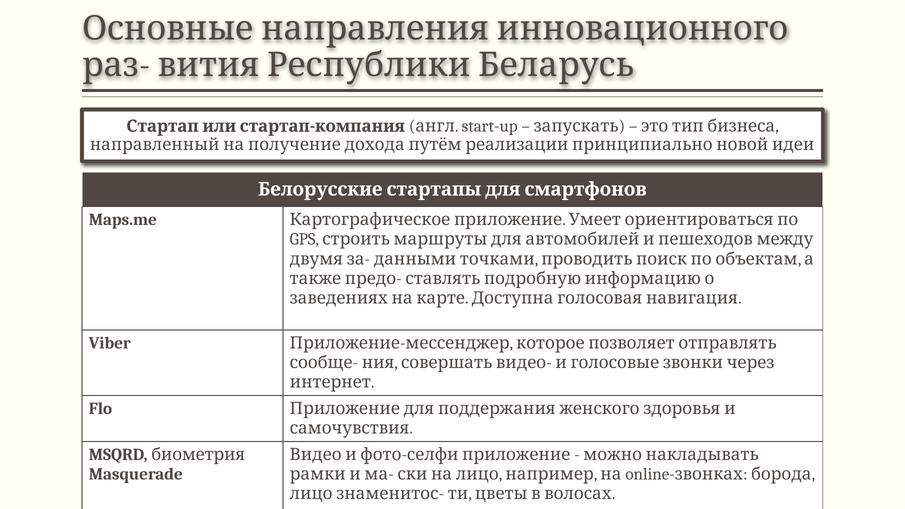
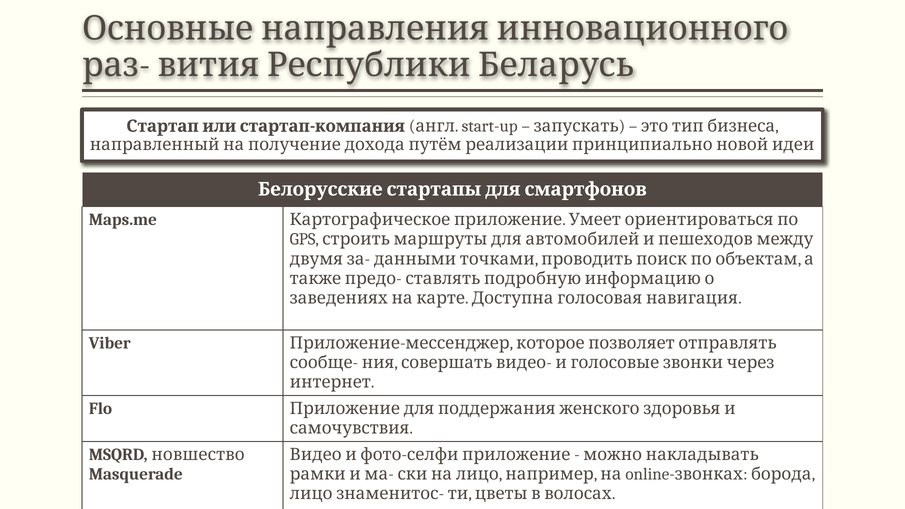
биометрия: биометрия -> новшество
